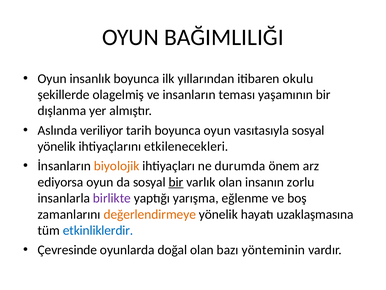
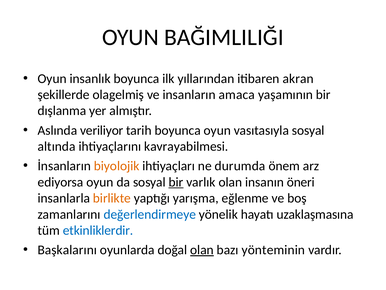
okulu: okulu -> akran
teması: teması -> amaca
yönelik at (57, 146): yönelik -> altında
etkilenecekleri: etkilenecekleri -> kavrayabilmesi
zorlu: zorlu -> öneri
birlikte colour: purple -> orange
değerlendirmeye colour: orange -> blue
Çevresinde: Çevresinde -> Başkalarını
olan at (202, 250) underline: none -> present
